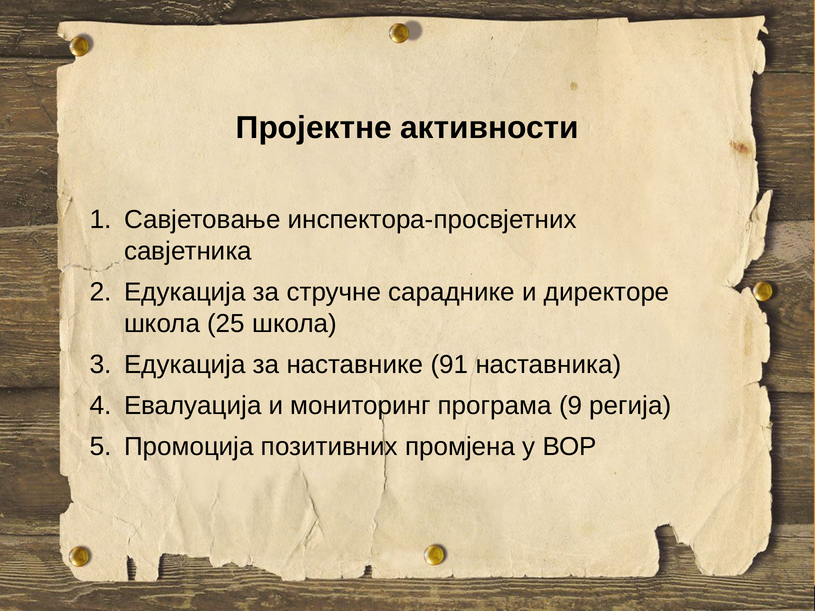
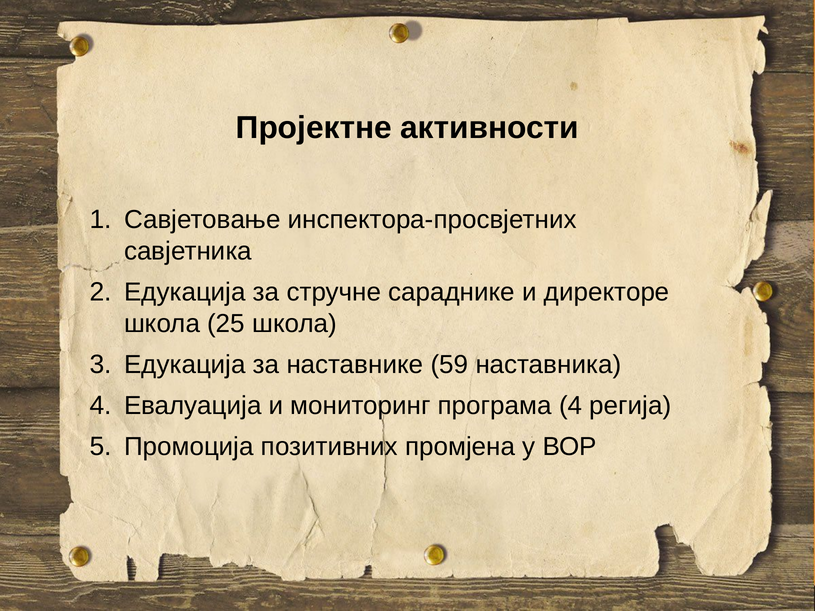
91: 91 -> 59
програма 9: 9 -> 4
